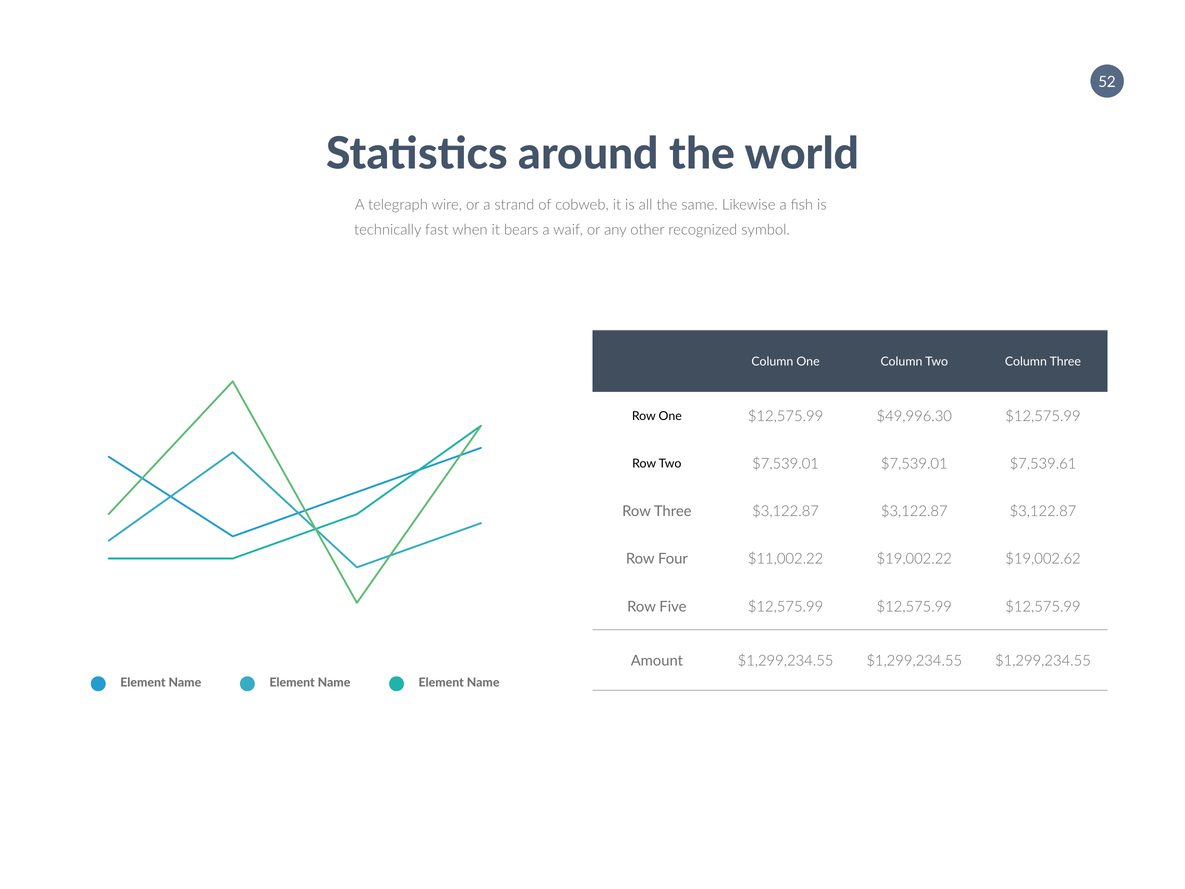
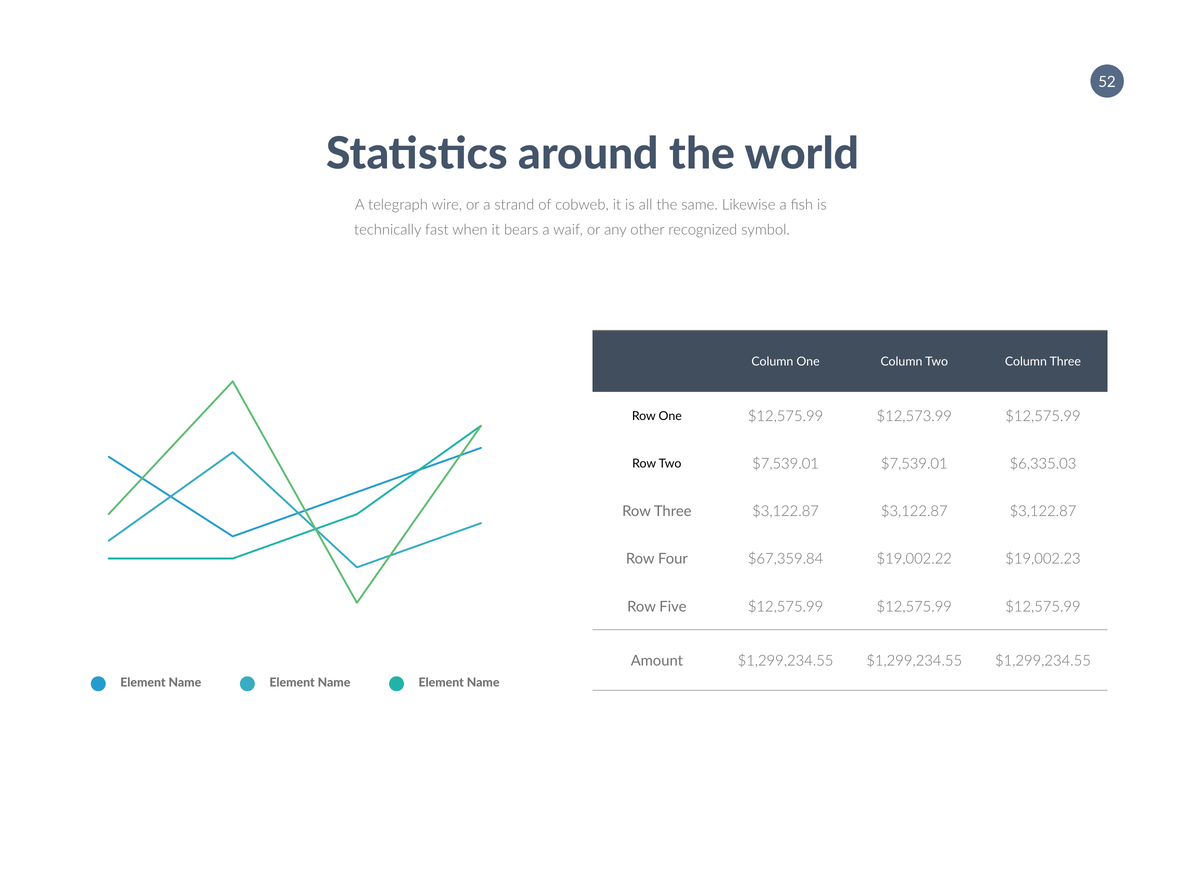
$49,996.30: $49,996.30 -> $12,573.99
$7,539.61: $7,539.61 -> $6,335.03
$11,002.22: $11,002.22 -> $67,359.84
$19,002.62: $19,002.62 -> $19,002.23
